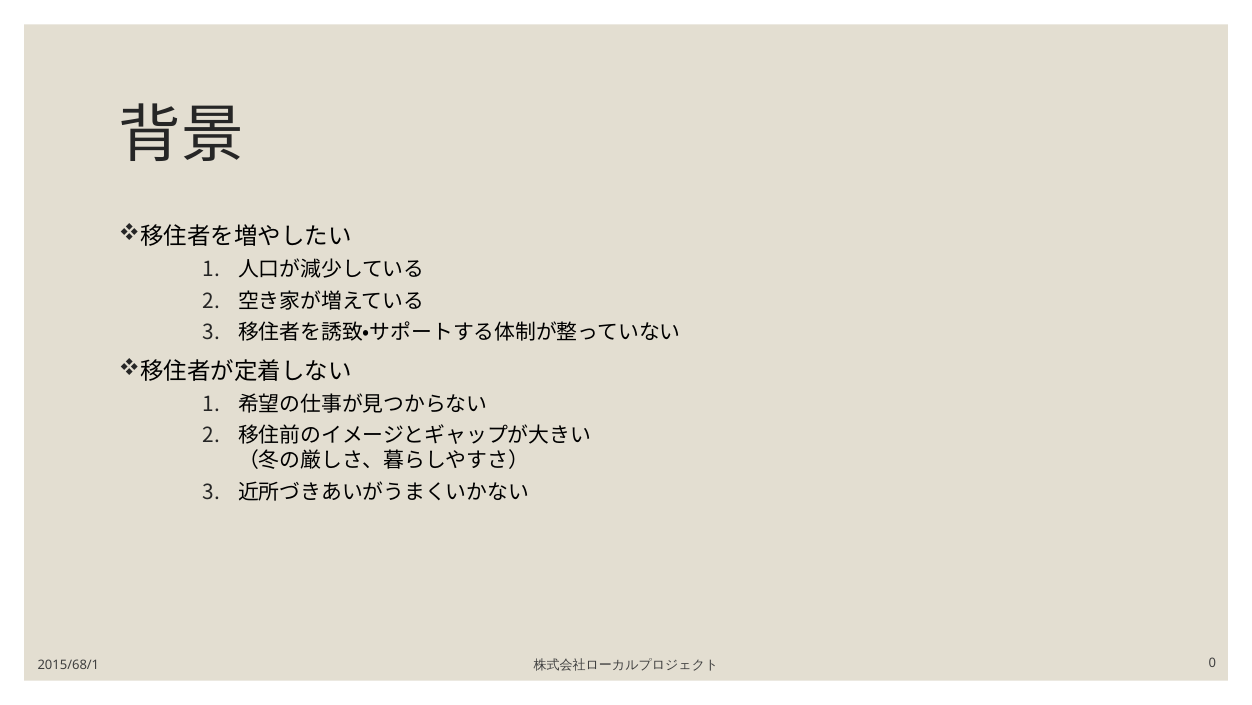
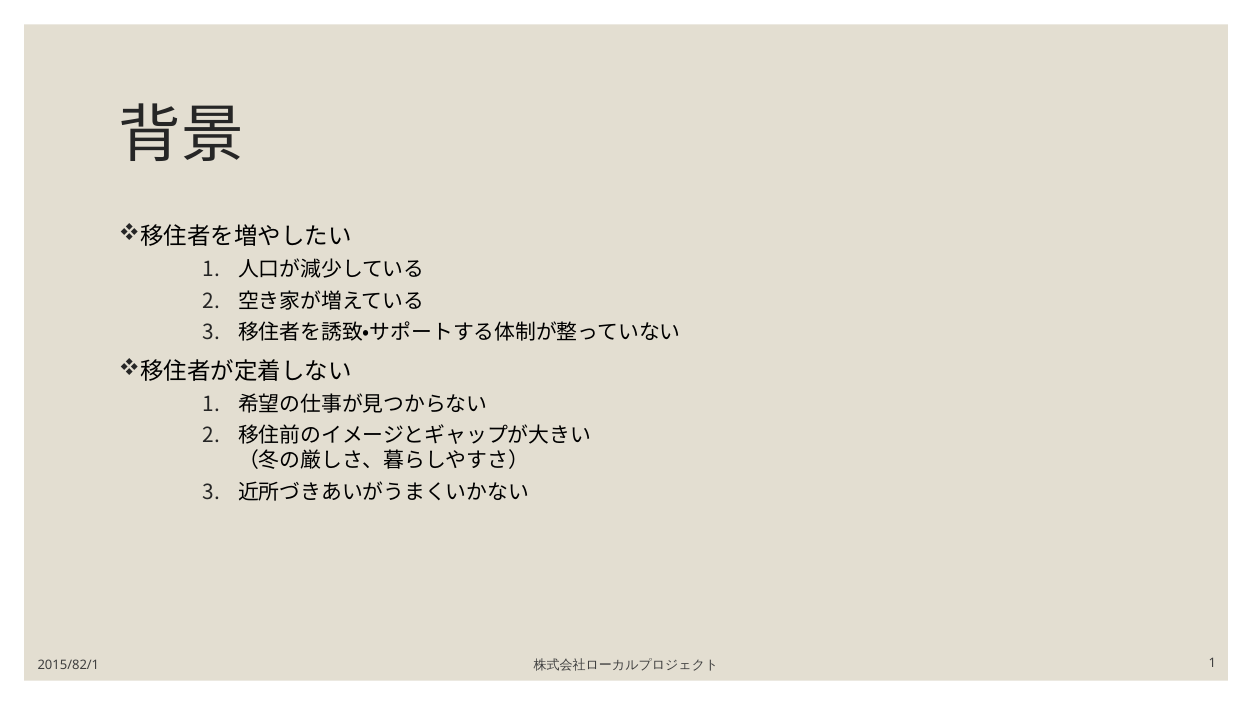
0 at (1212, 662): 0 -> 1
2015/68/1: 2015/68/1 -> 2015/82/1
